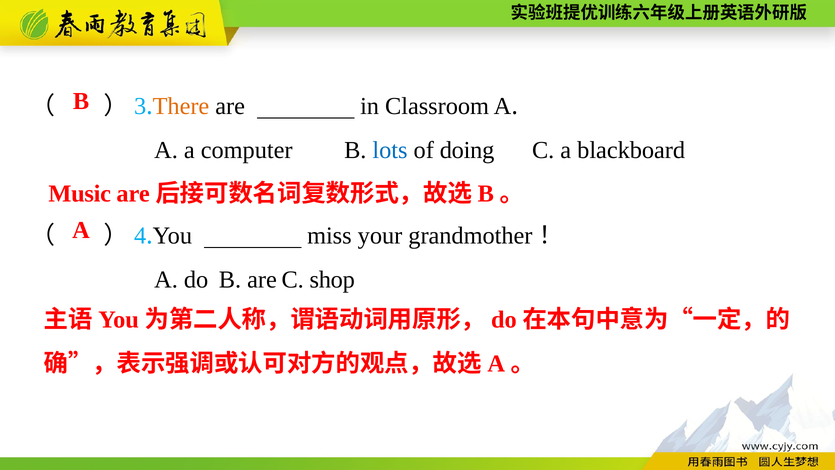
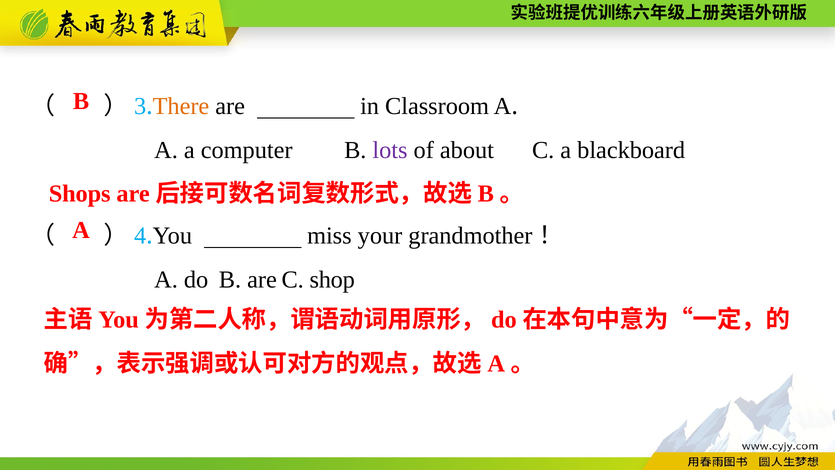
lots colour: blue -> purple
doing: doing -> about
Music: Music -> Shops
